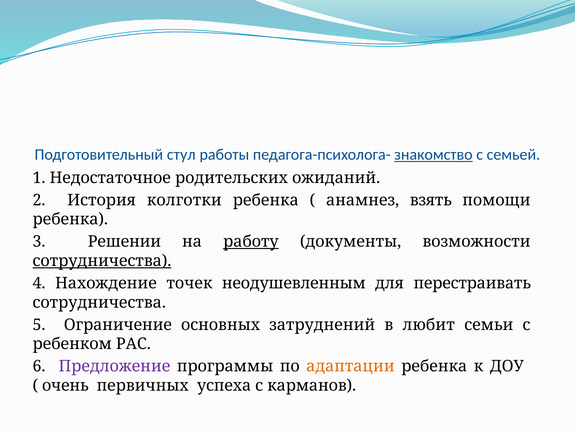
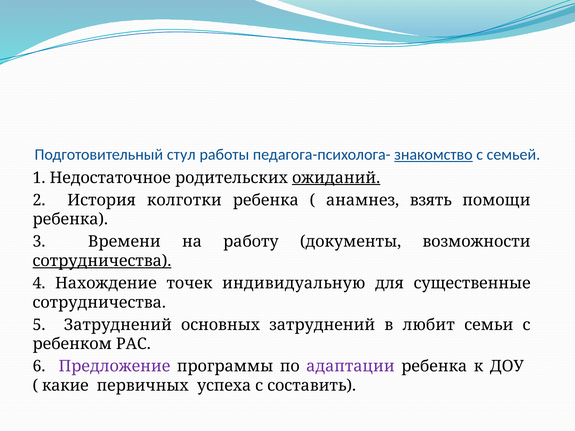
ожиданий underline: none -> present
Решении: Решении -> Времени
работу underline: present -> none
неодушевленным: неодушевленным -> индивидуальную
перестраивать: перестраивать -> существенные
5 Ограничение: Ограничение -> Затруднений
адаптации colour: orange -> purple
очень: очень -> какие
карманов: карманов -> составить
